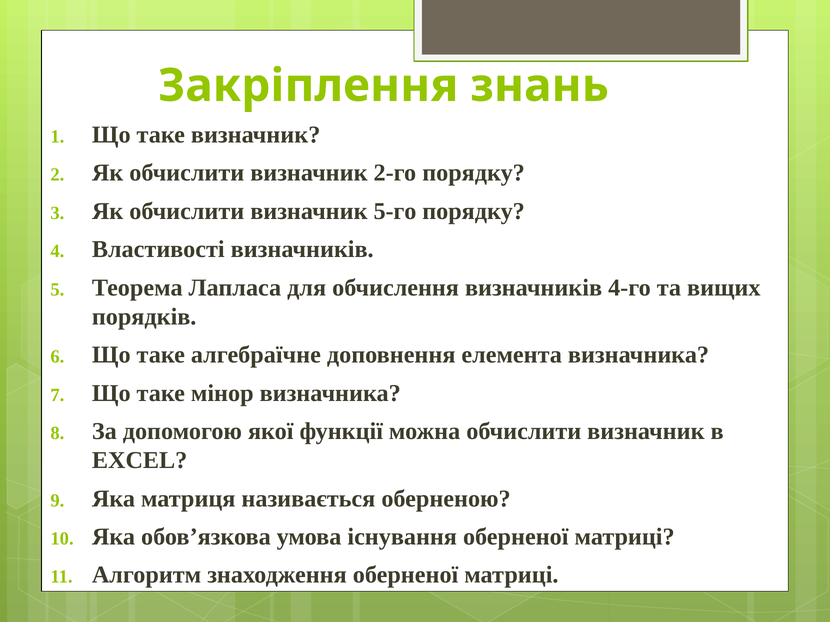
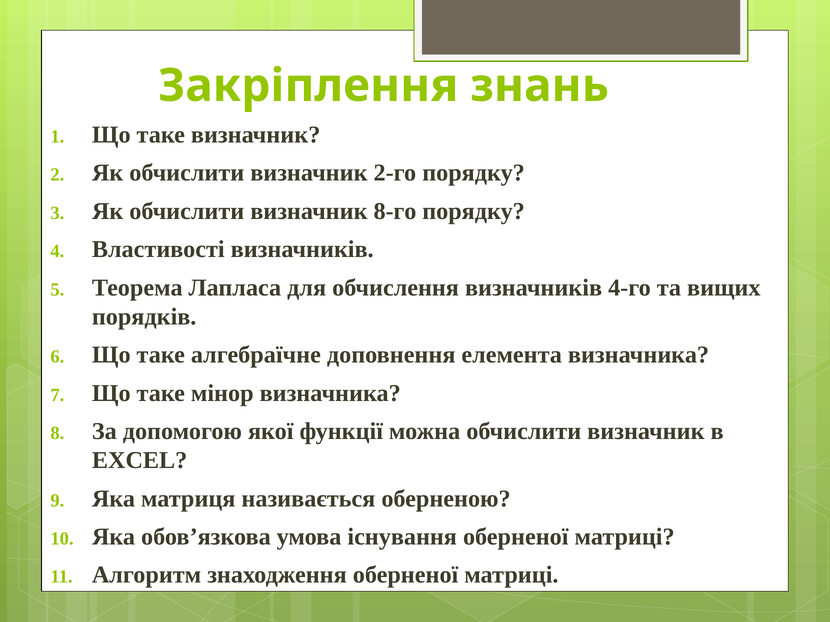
5-го: 5-го -> 8-го
